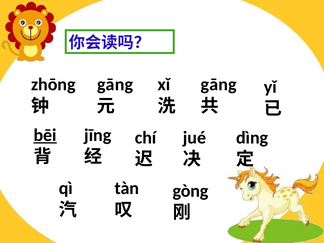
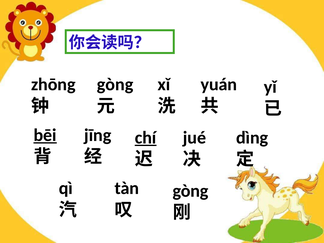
gāng at (115, 85): gāng -> gòng
gāng at (219, 85): gāng -> yuán
chí underline: none -> present
